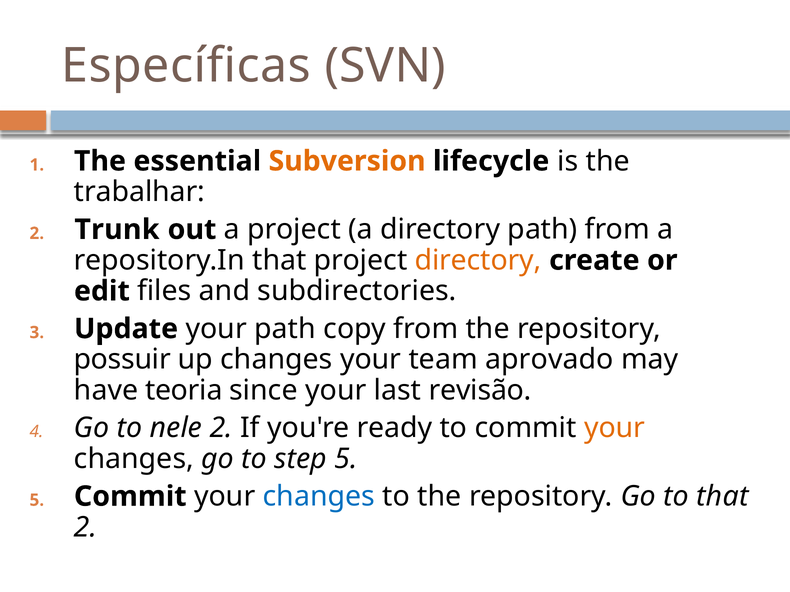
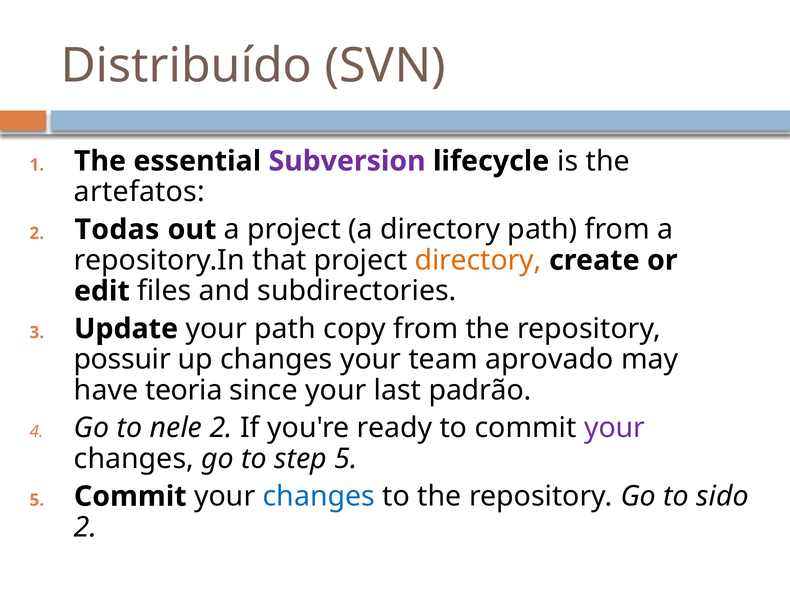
Específicas: Específicas -> Distribuído
Subversion colour: orange -> purple
trabalhar: trabalhar -> artefatos
Trunk: Trunk -> Todas
revisão: revisão -> padrão
your at (615, 428) colour: orange -> purple
to that: that -> sido
